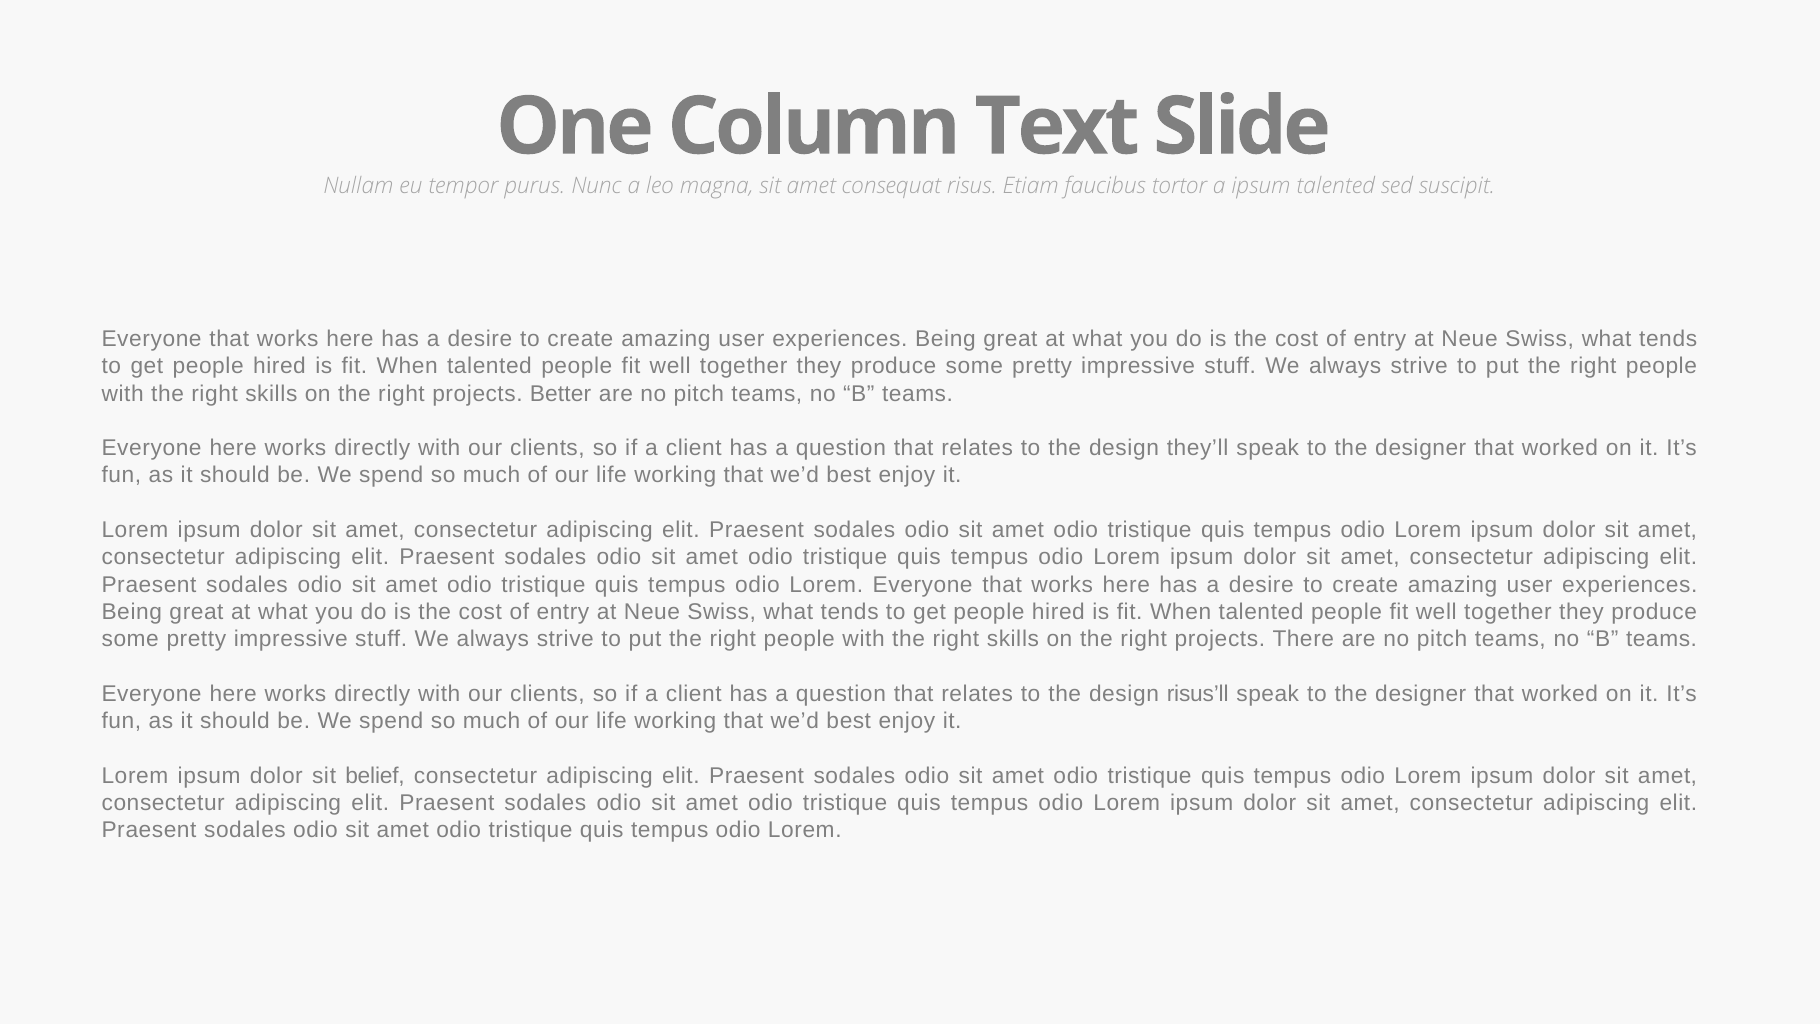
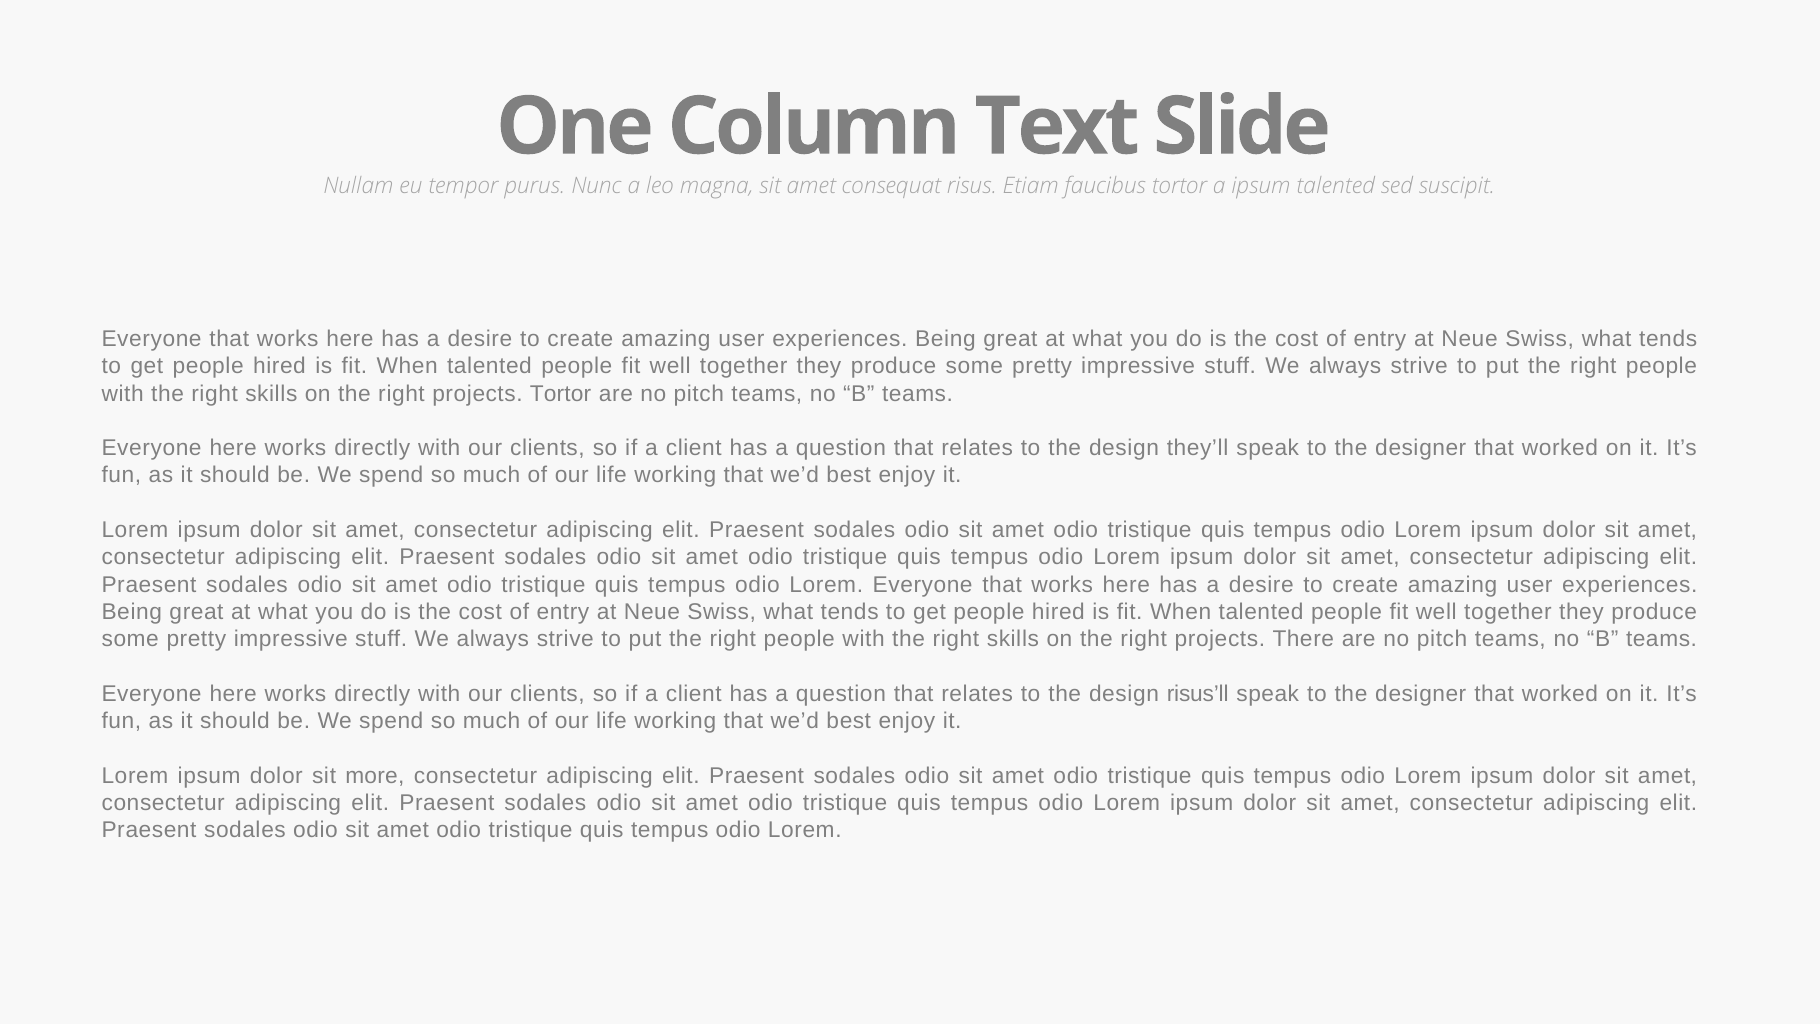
projects Better: Better -> Tortor
belief: belief -> more
